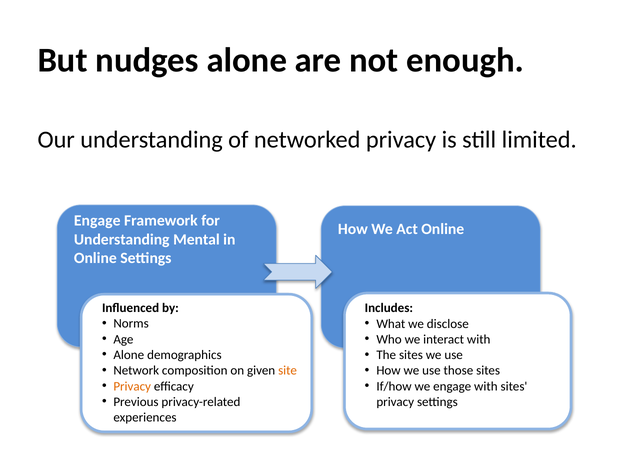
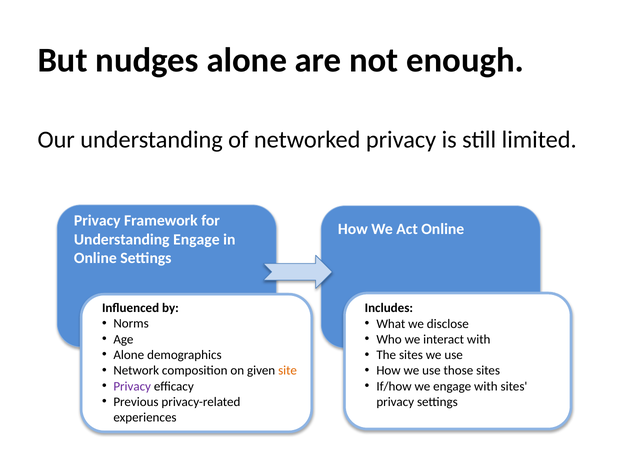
Engage at (97, 221): Engage -> Privacy
Understanding Mental: Mental -> Engage
Privacy at (132, 387) colour: orange -> purple
